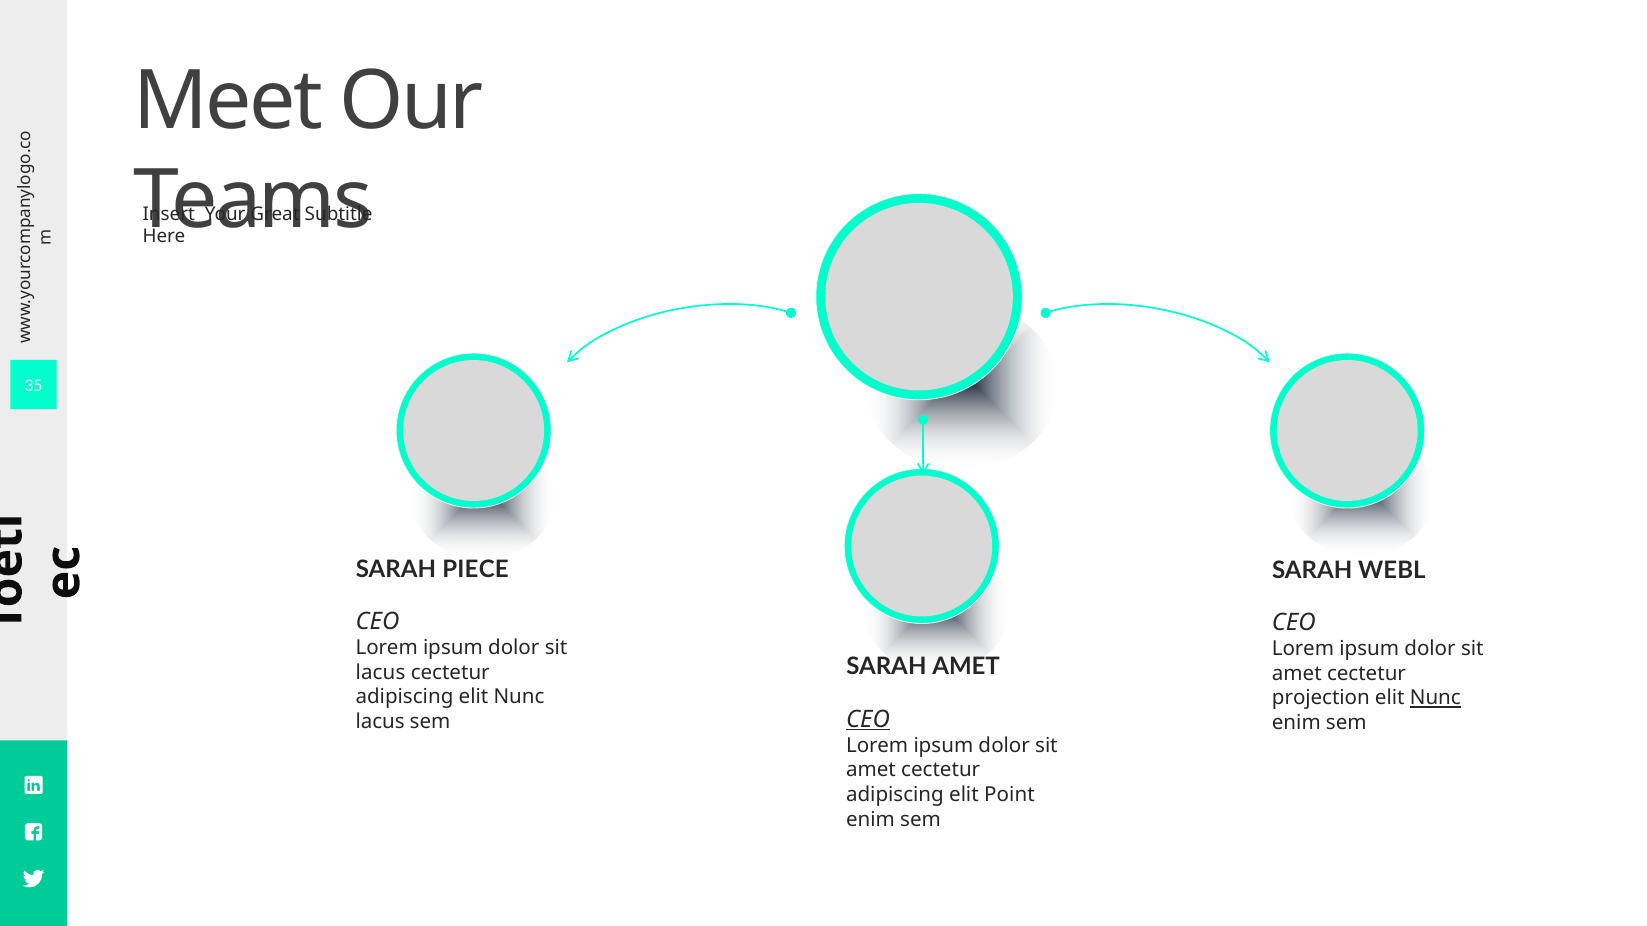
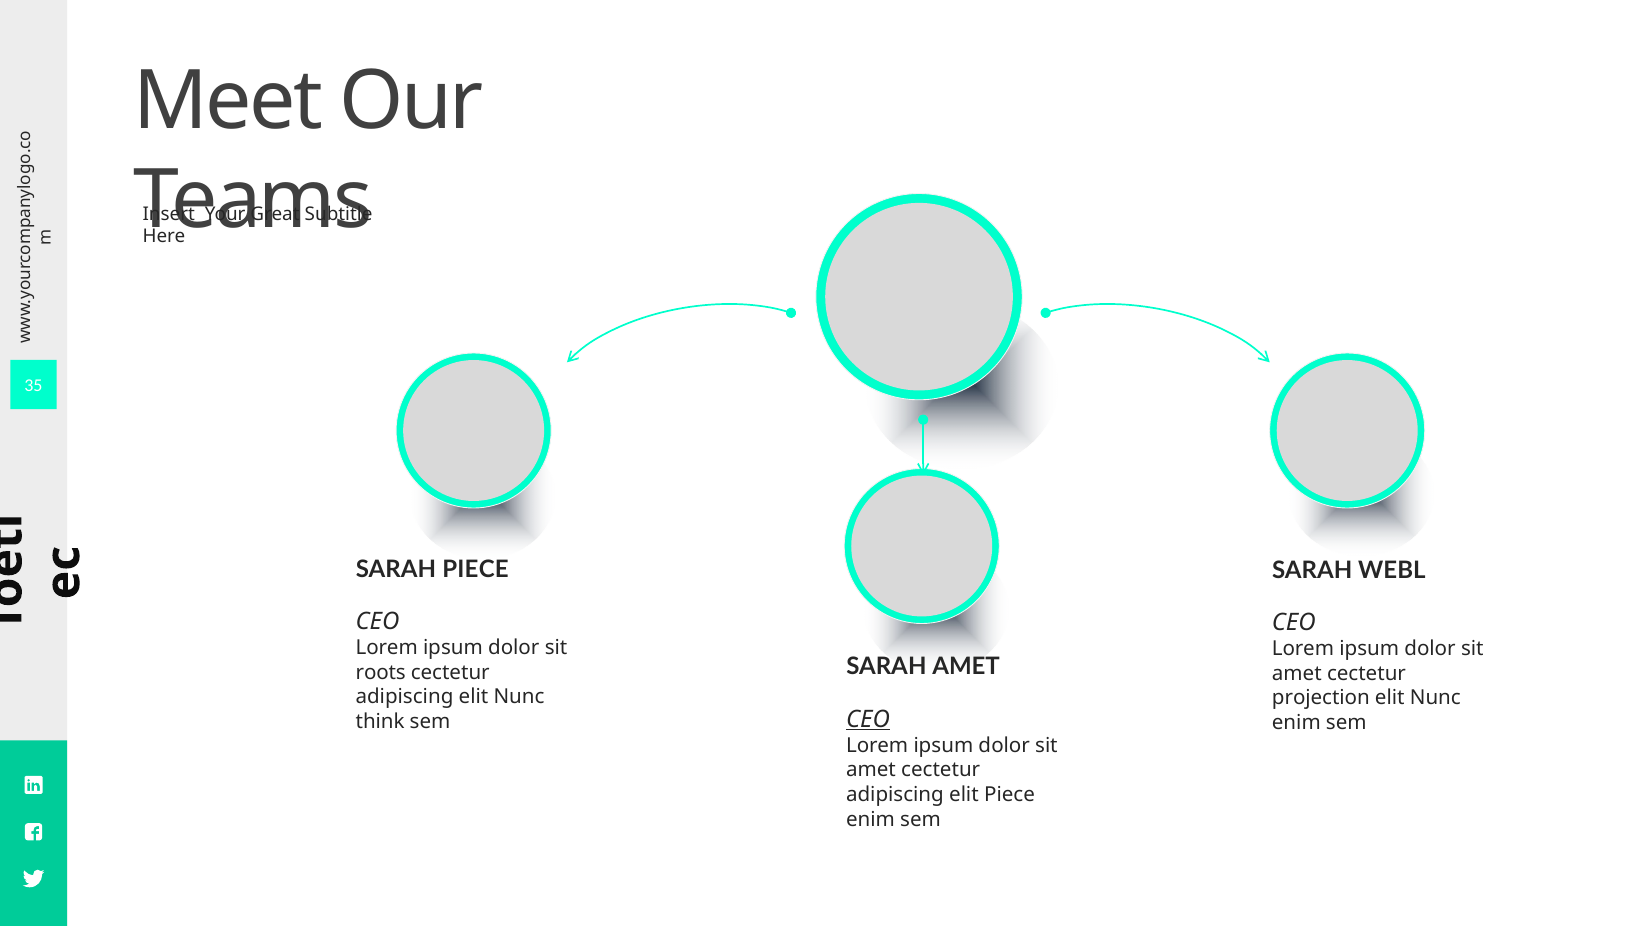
lacus at (381, 673): lacus -> roots
Nunc at (1435, 698) underline: present -> none
lacus at (380, 722): lacus -> think
elit Point: Point -> Piece
